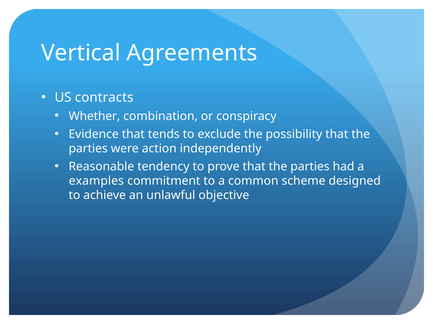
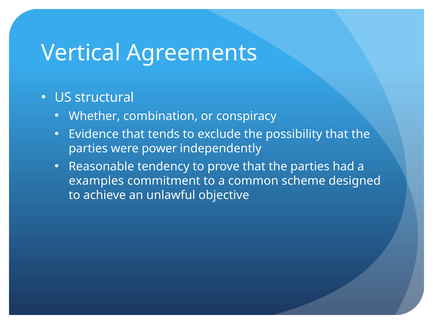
contracts: contracts -> structural
action: action -> power
